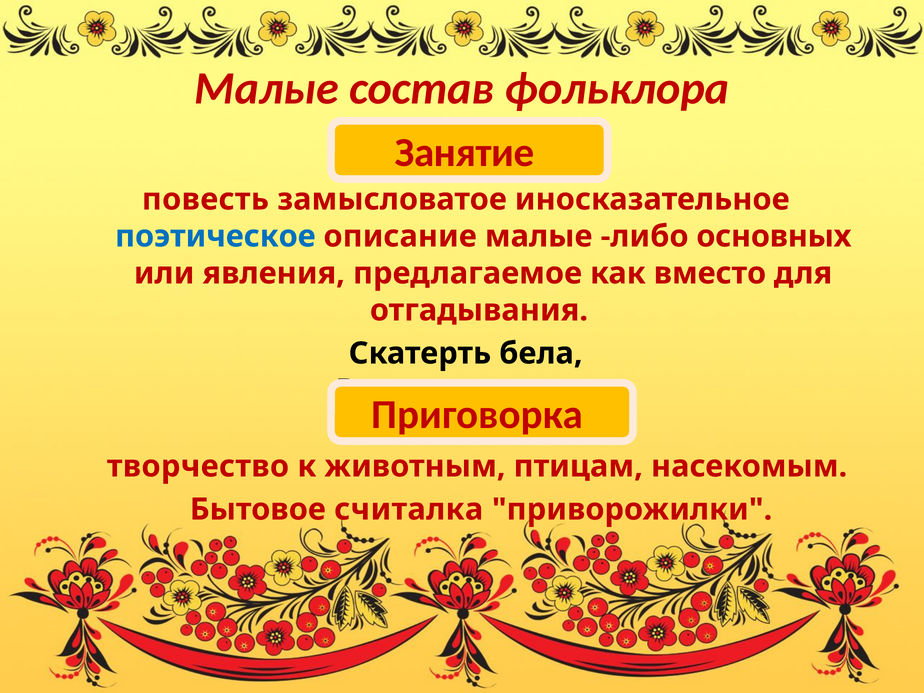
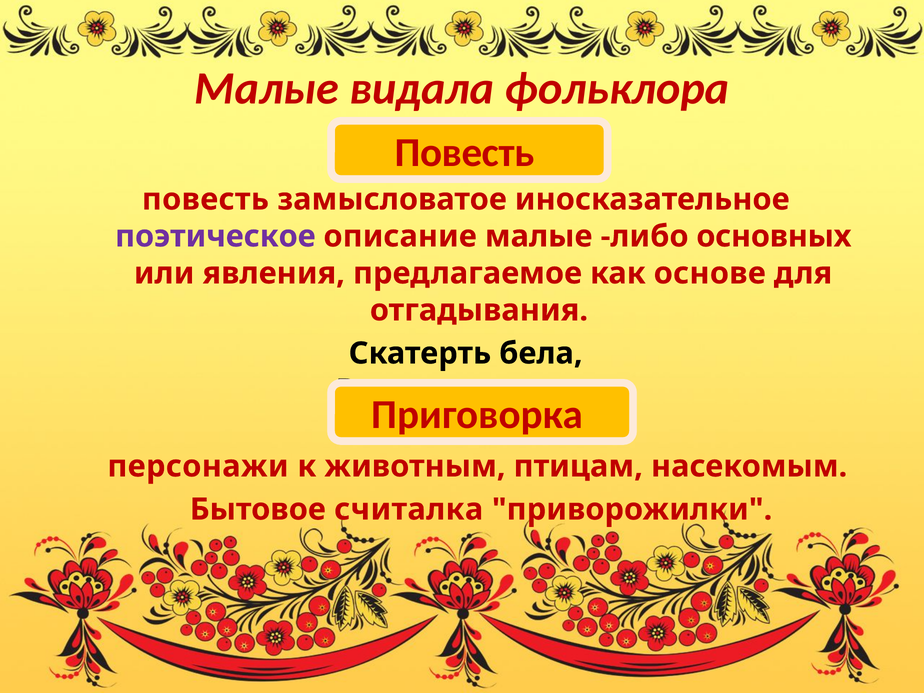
состав: состав -> видала
Занятие at (465, 153): Занятие -> Повесть
поэтическое colour: blue -> purple
вместо: вместо -> основе
творчество: творчество -> персонажи
